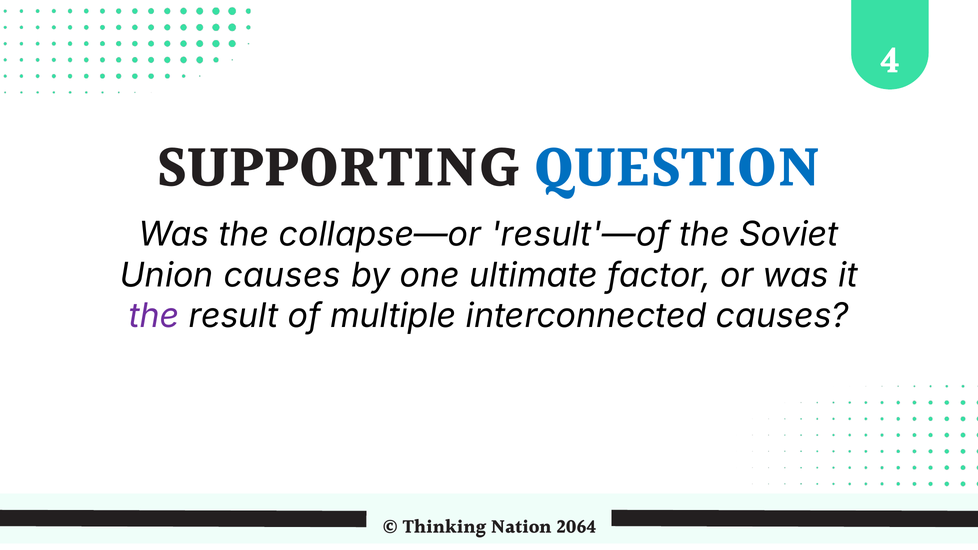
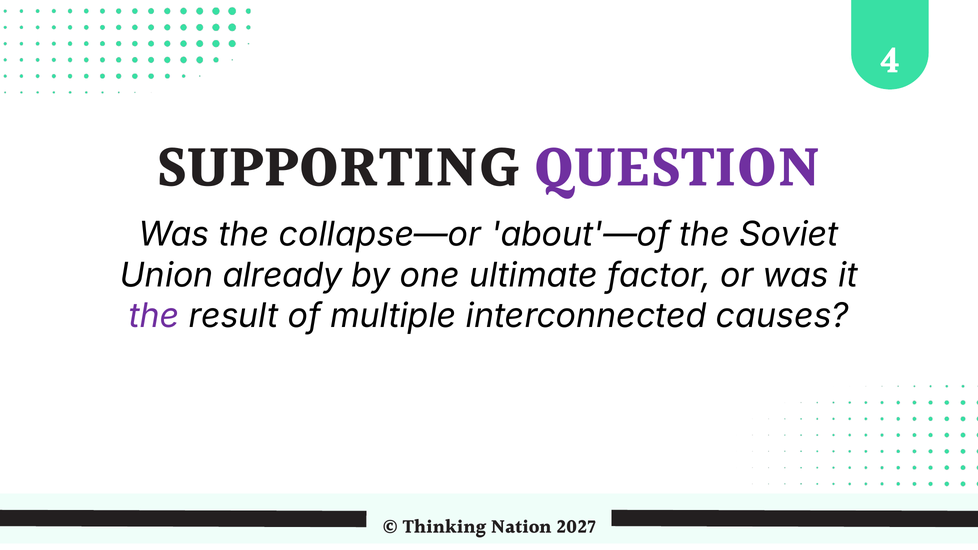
QUESTION colour: blue -> purple
result'—of: result'—of -> about'—of
Union causes: causes -> already
2064: 2064 -> 2027
